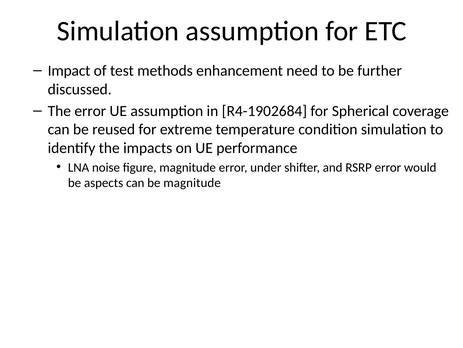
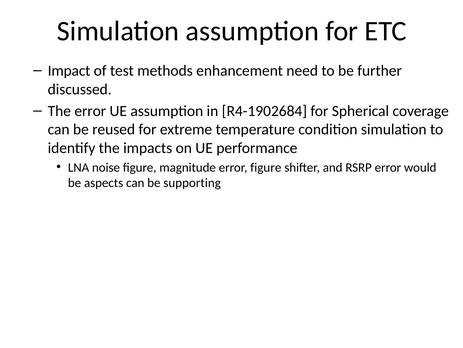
error under: under -> figure
be magnitude: magnitude -> supporting
